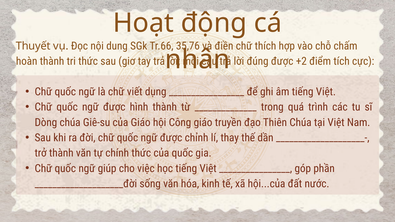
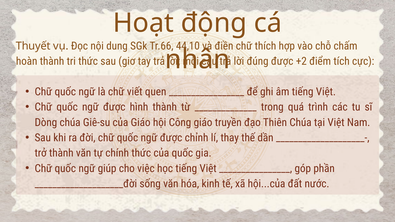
35,76: 35,76 -> 44,10
dụng: dụng -> quen
